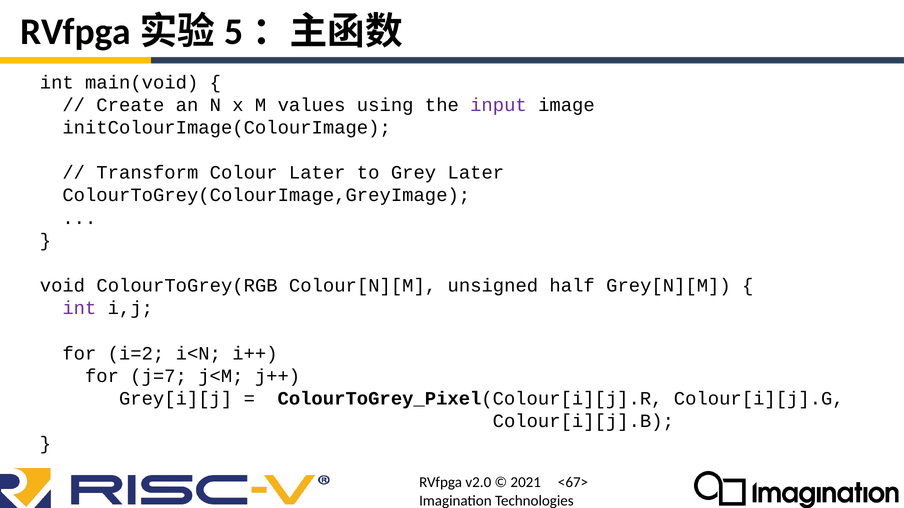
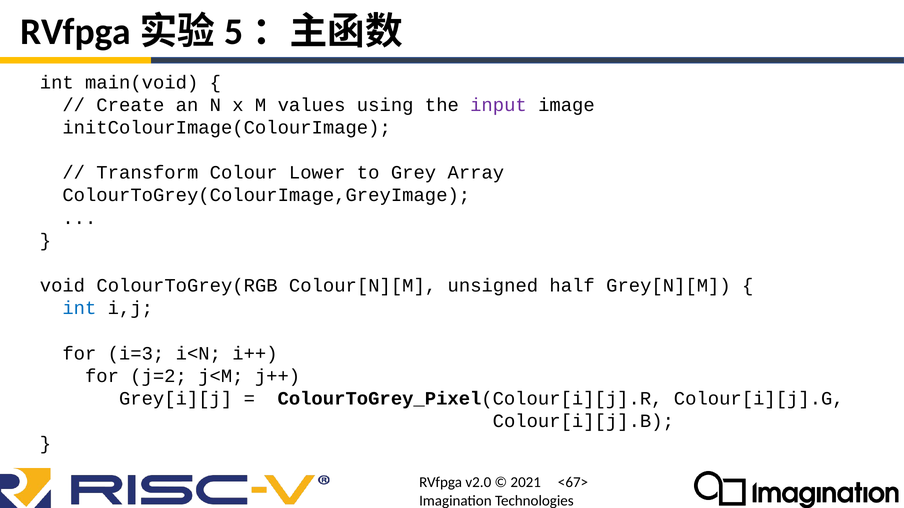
Colour Later: Later -> Lower
Grey Later: Later -> Array
int at (79, 308) colour: purple -> blue
i=2: i=2 -> i=3
j=7: j=7 -> j=2
